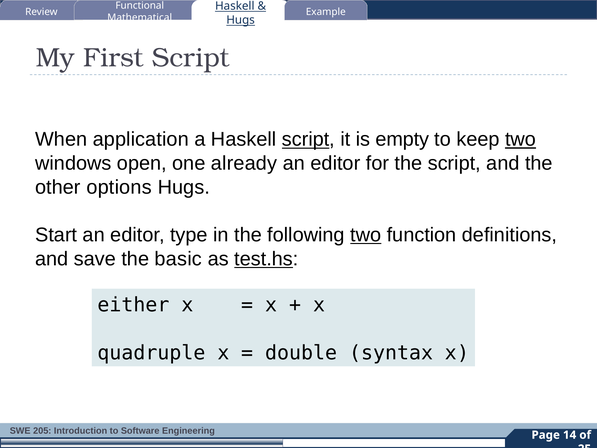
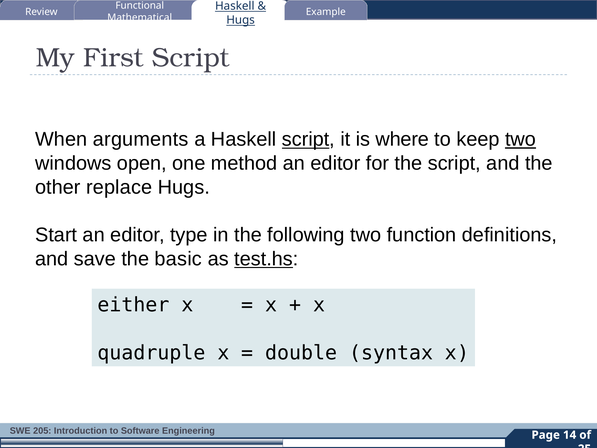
application: application -> arguments
empty: empty -> where
already: already -> method
options: options -> replace
two at (366, 235) underline: present -> none
